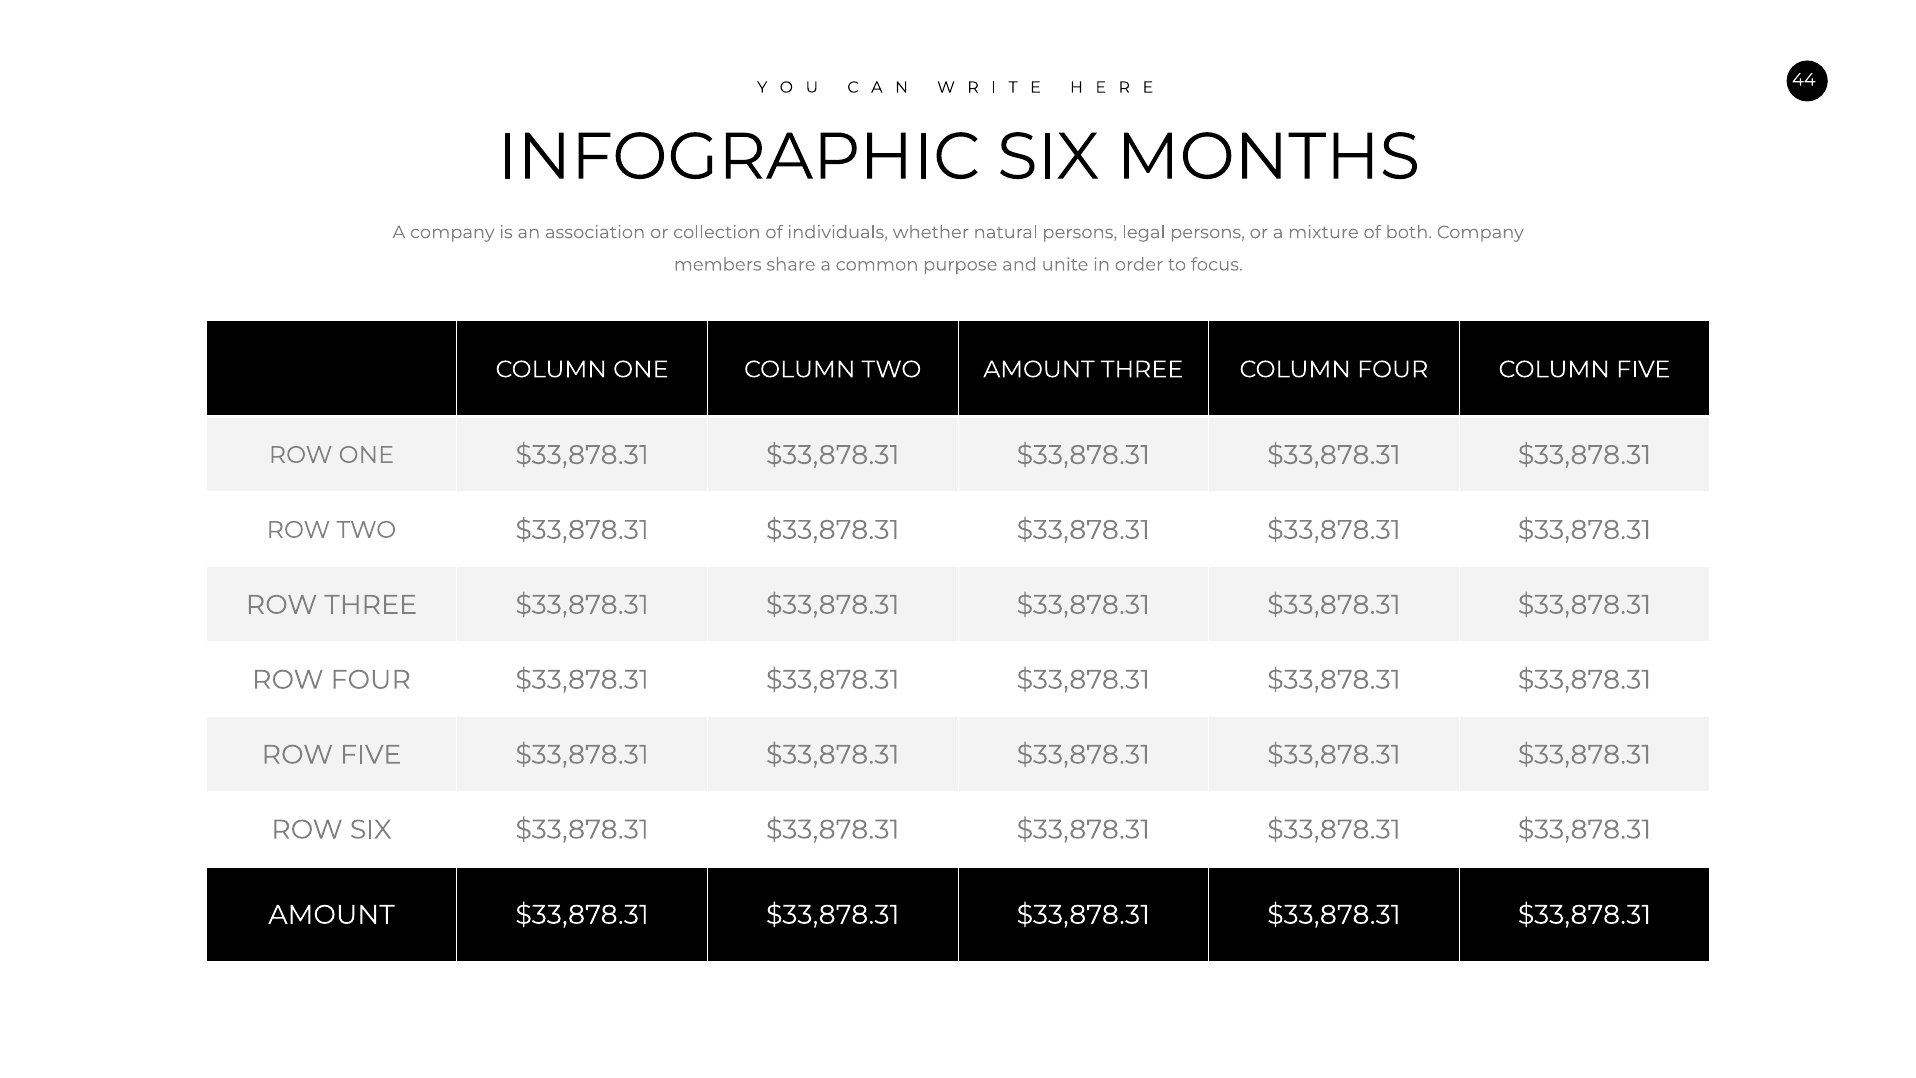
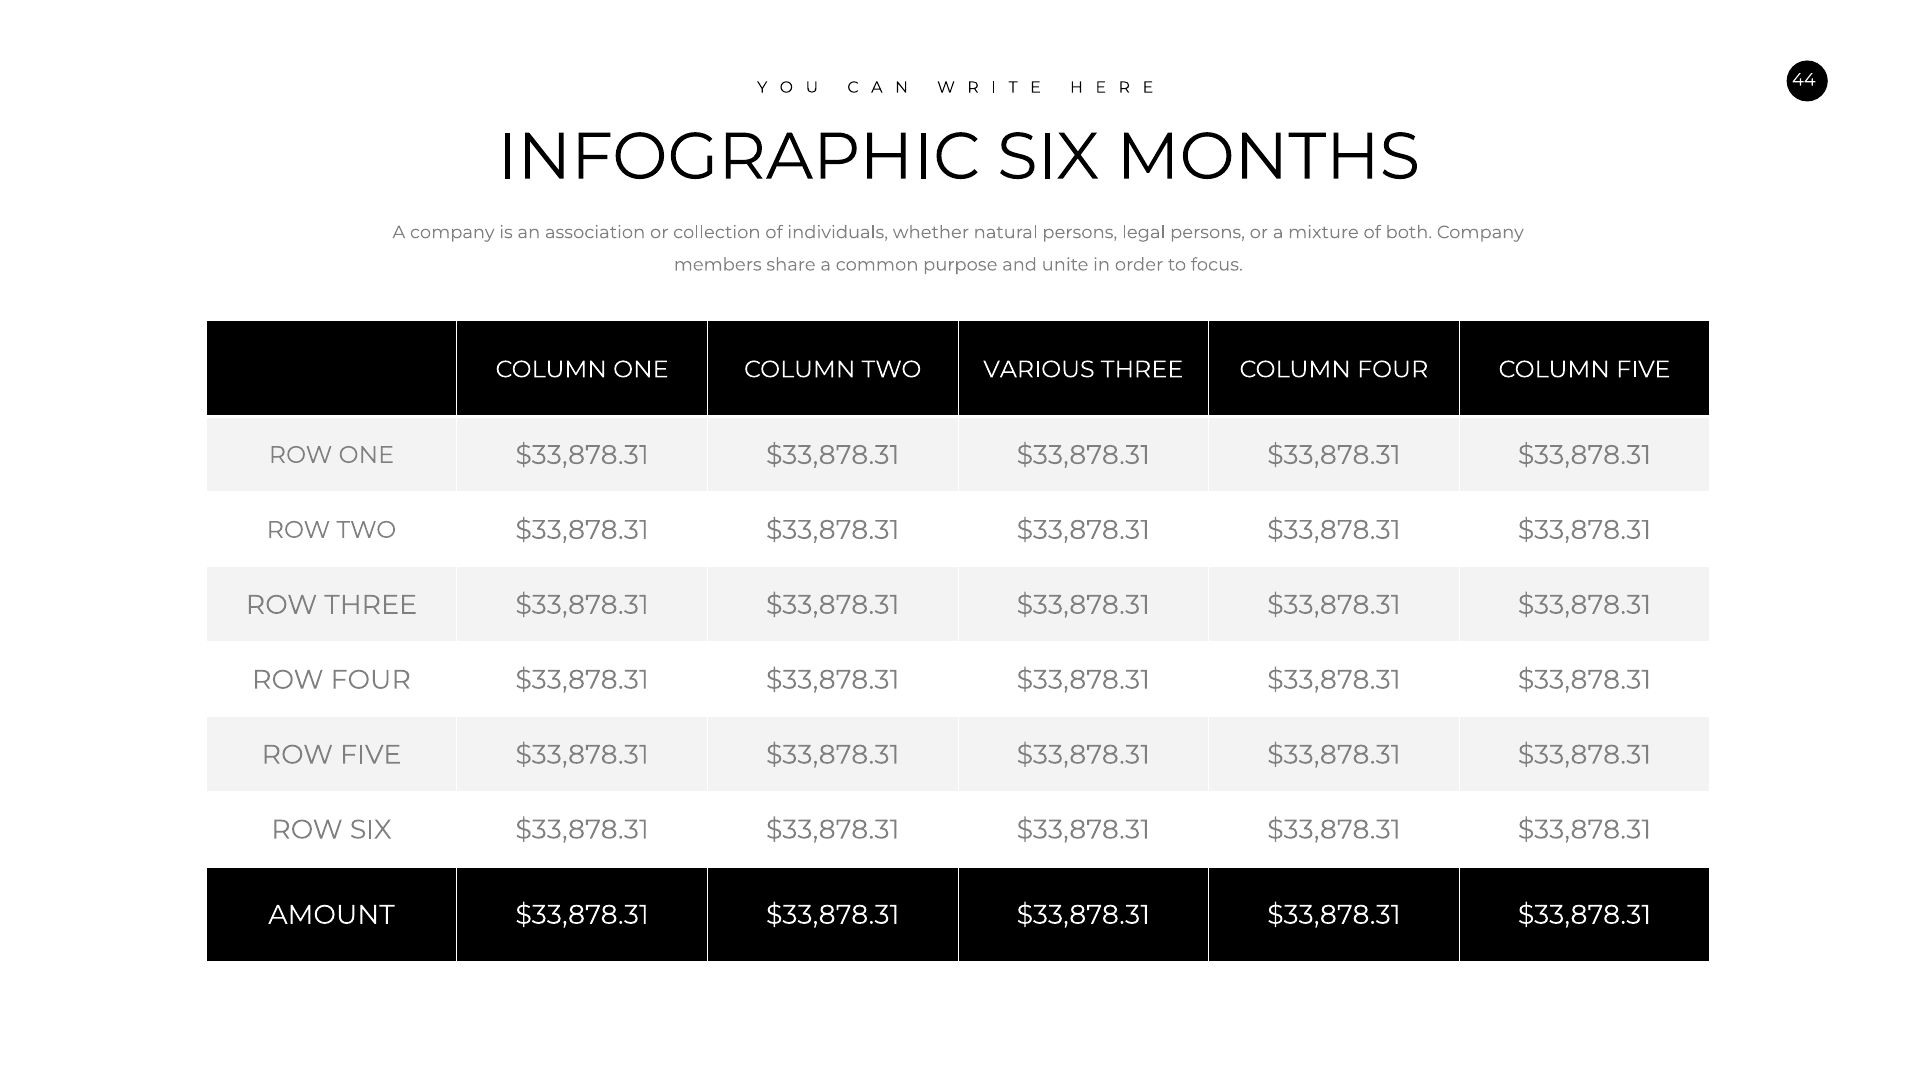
TWO AMOUNT: AMOUNT -> VARIOUS
